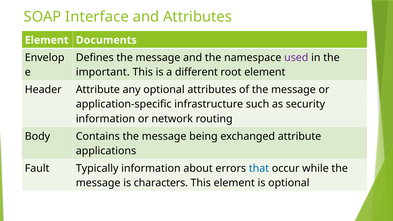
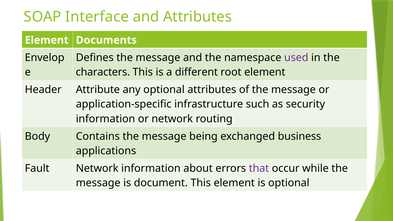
important: important -> characters
exchanged attribute: attribute -> business
Fault Typically: Typically -> Network
that colour: blue -> purple
characters: characters -> document
